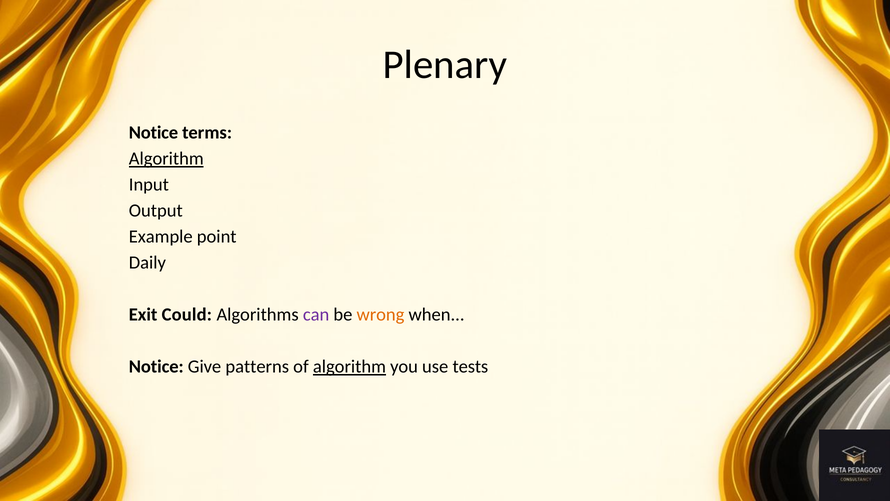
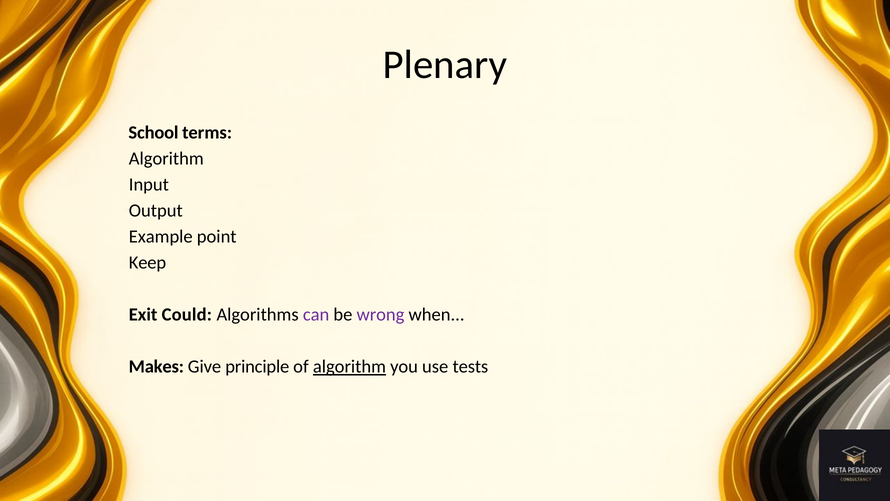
Notice at (153, 133): Notice -> School
Algorithm at (166, 159) underline: present -> none
Daily: Daily -> Keep
wrong colour: orange -> purple
Notice at (156, 367): Notice -> Makes
patterns: patterns -> principle
